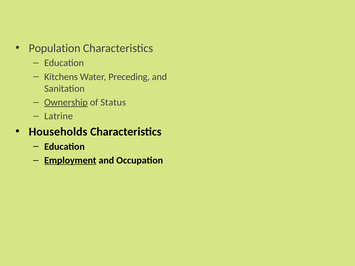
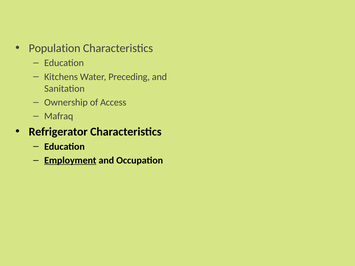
Ownership underline: present -> none
Status: Status -> Access
Latrine: Latrine -> Mafraq
Households: Households -> Refrigerator
